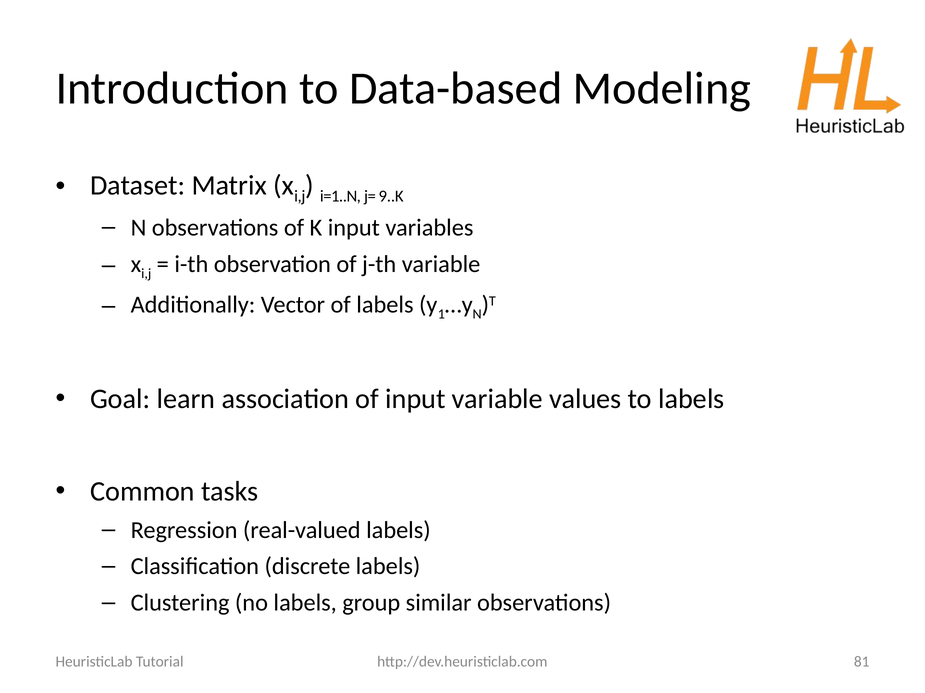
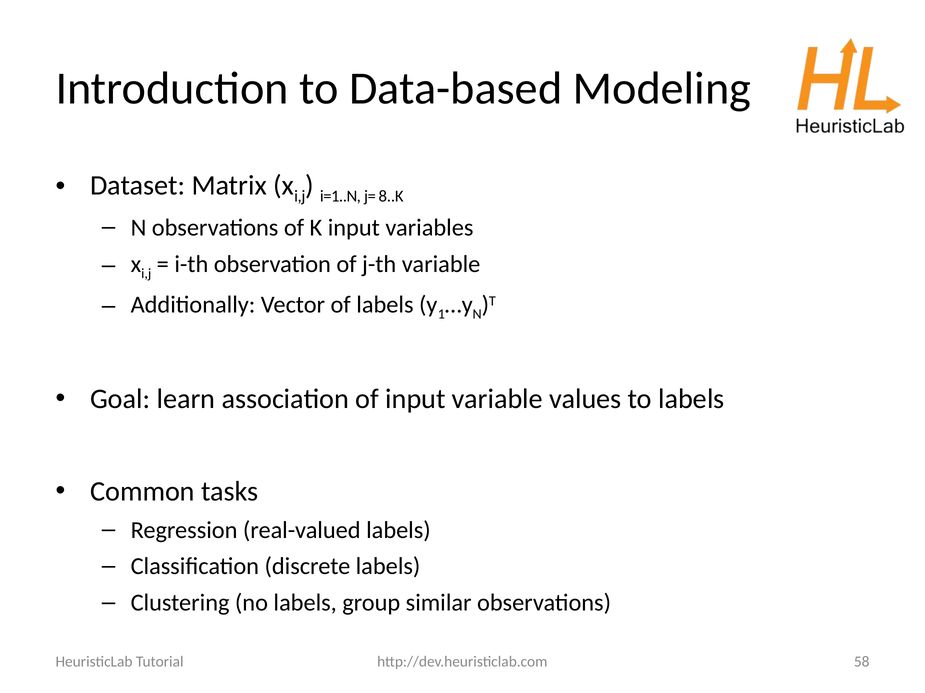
9..K: 9..K -> 8..K
81: 81 -> 58
